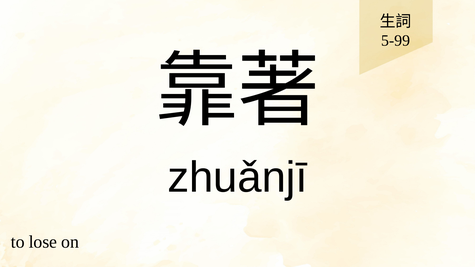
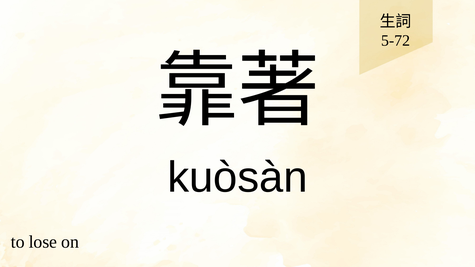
5-99: 5-99 -> 5-72
zhuǎnjī: zhuǎnjī -> kuòsàn
